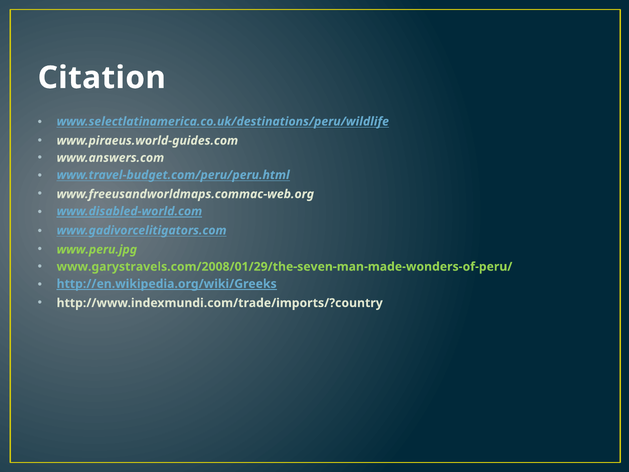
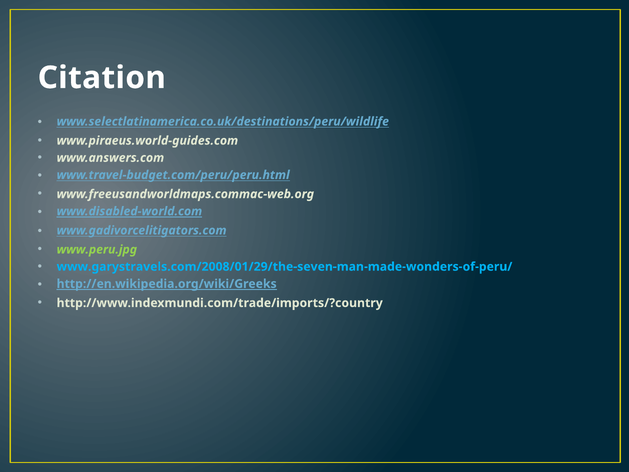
www.garystravels.com/2008/01/29/the-seven-man-made-wonders-of-peru/ colour: light green -> light blue
